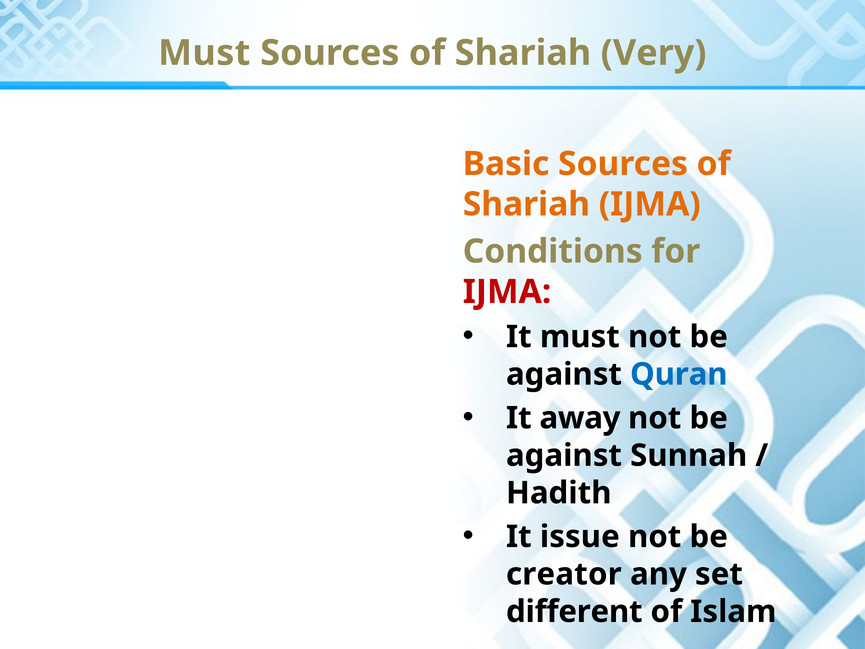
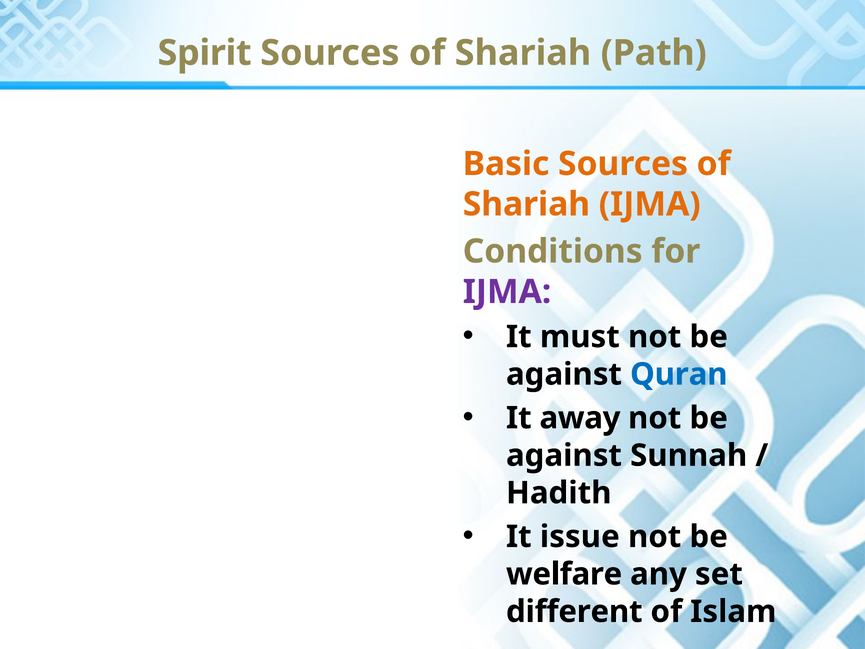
Must at (204, 53): Must -> Spirit
Very: Very -> Path
IJMA at (507, 292) colour: red -> purple
creator: creator -> welfare
